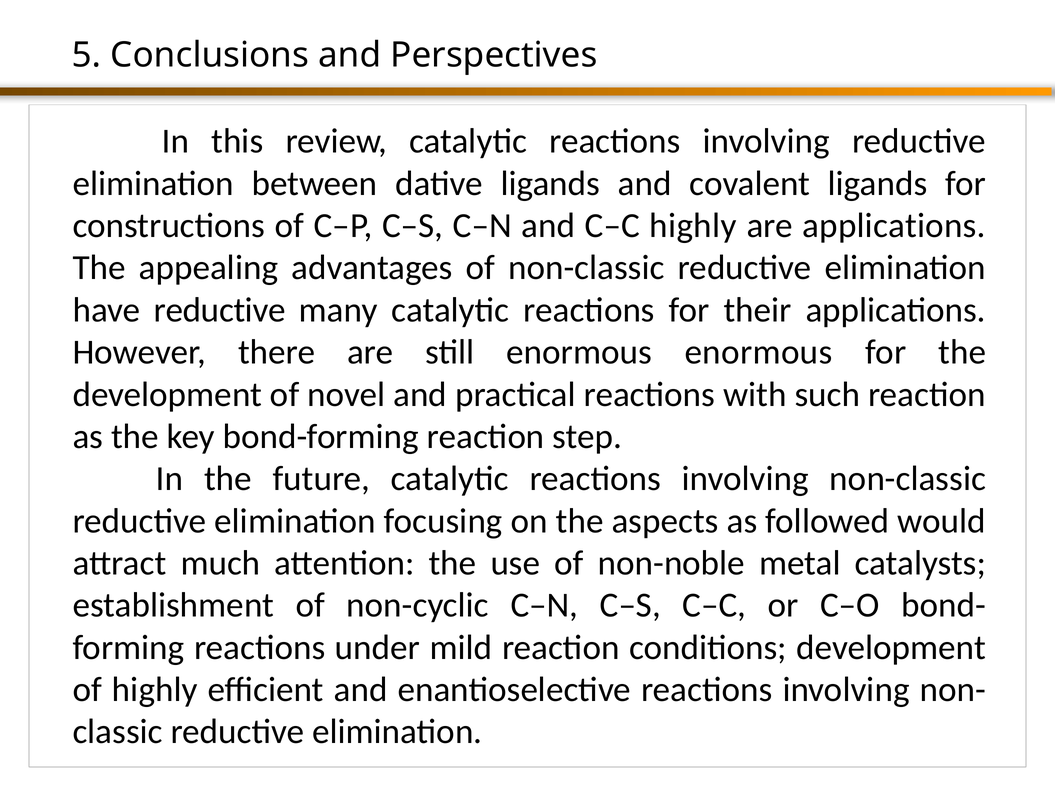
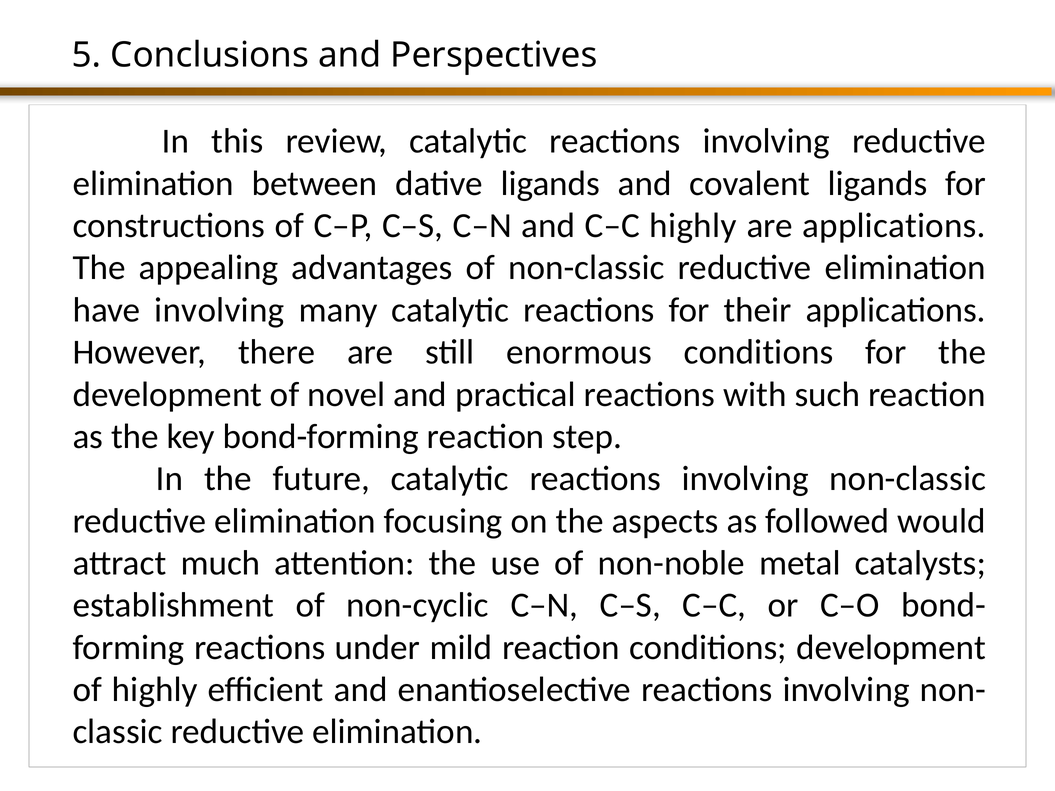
have reductive: reductive -> involving
enormous enormous: enormous -> conditions
